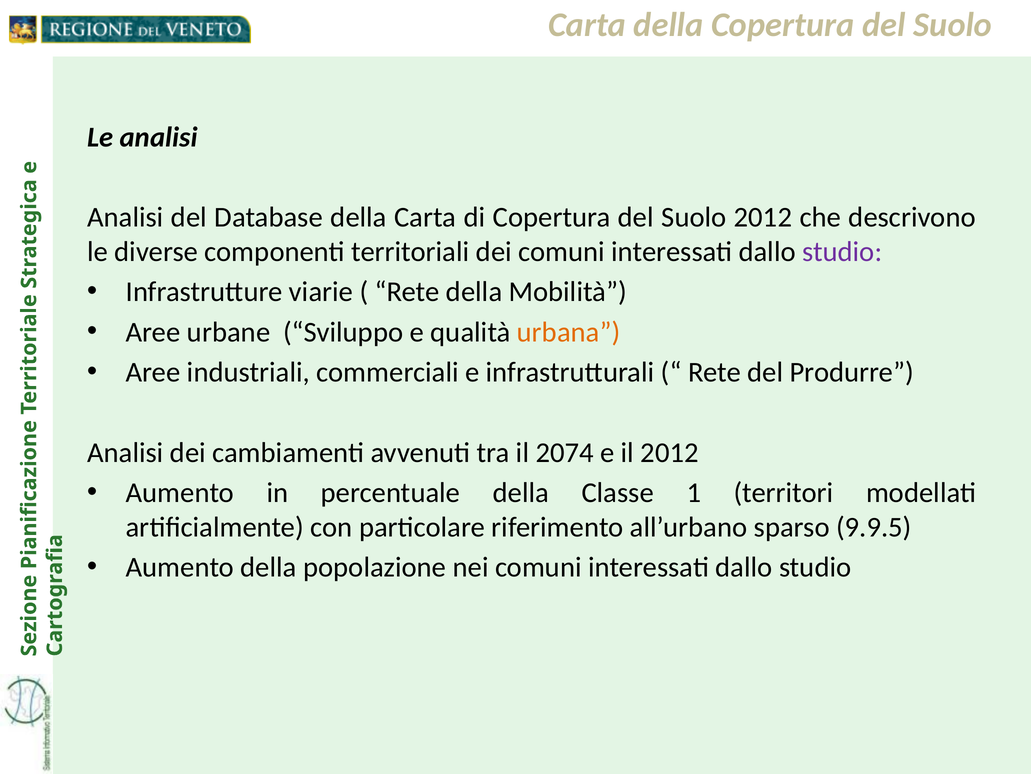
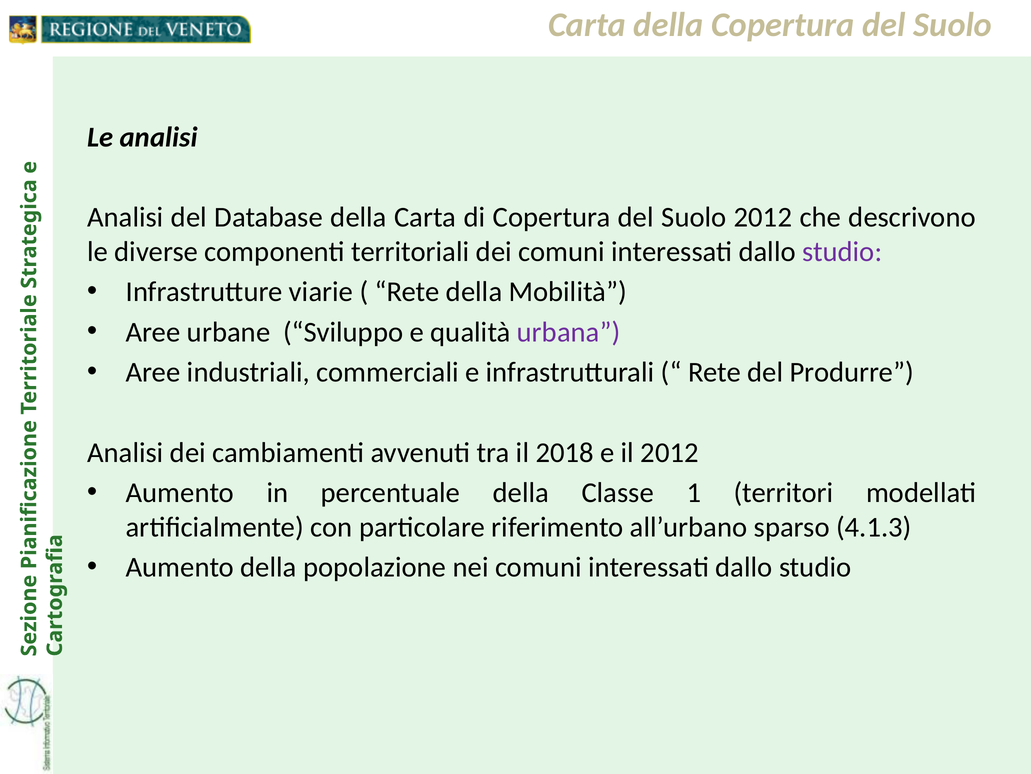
urbana colour: orange -> purple
2074: 2074 -> 2018
9.9.5: 9.9.5 -> 4.1.3
